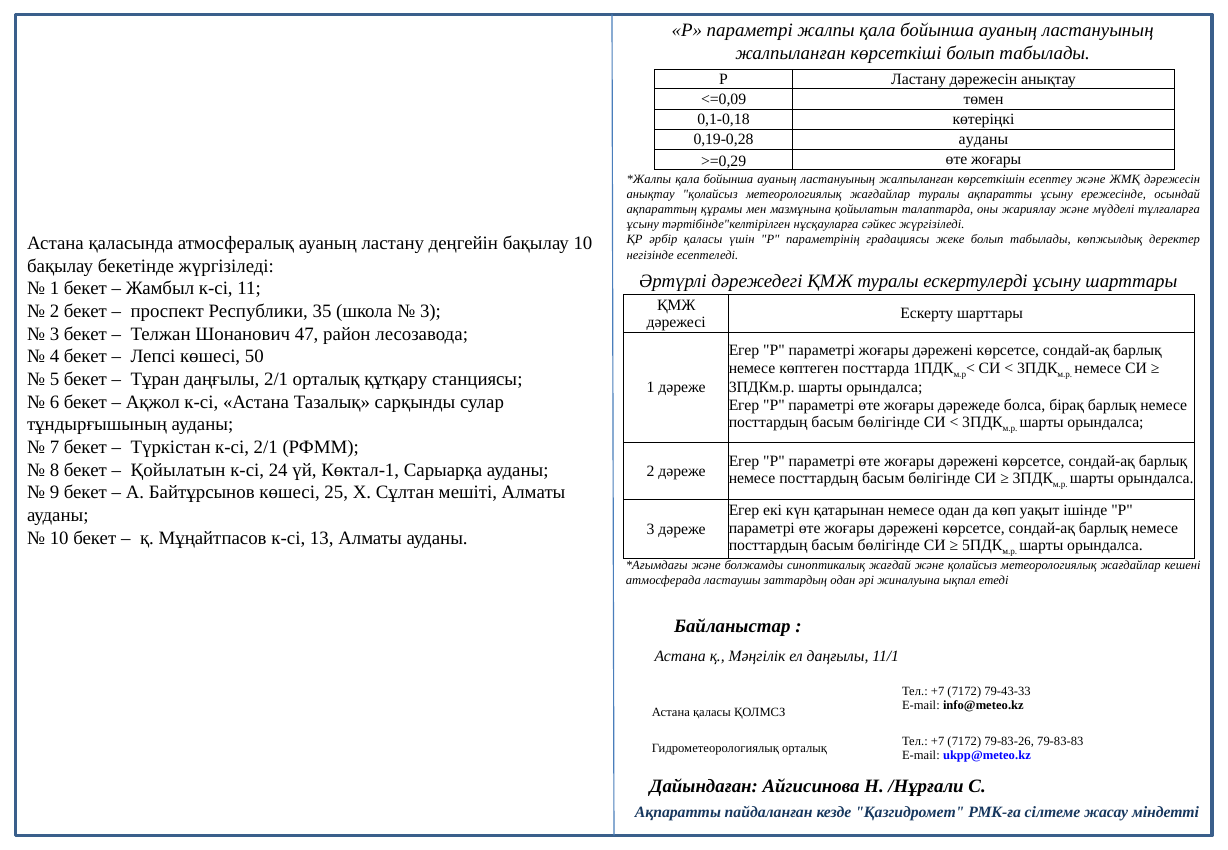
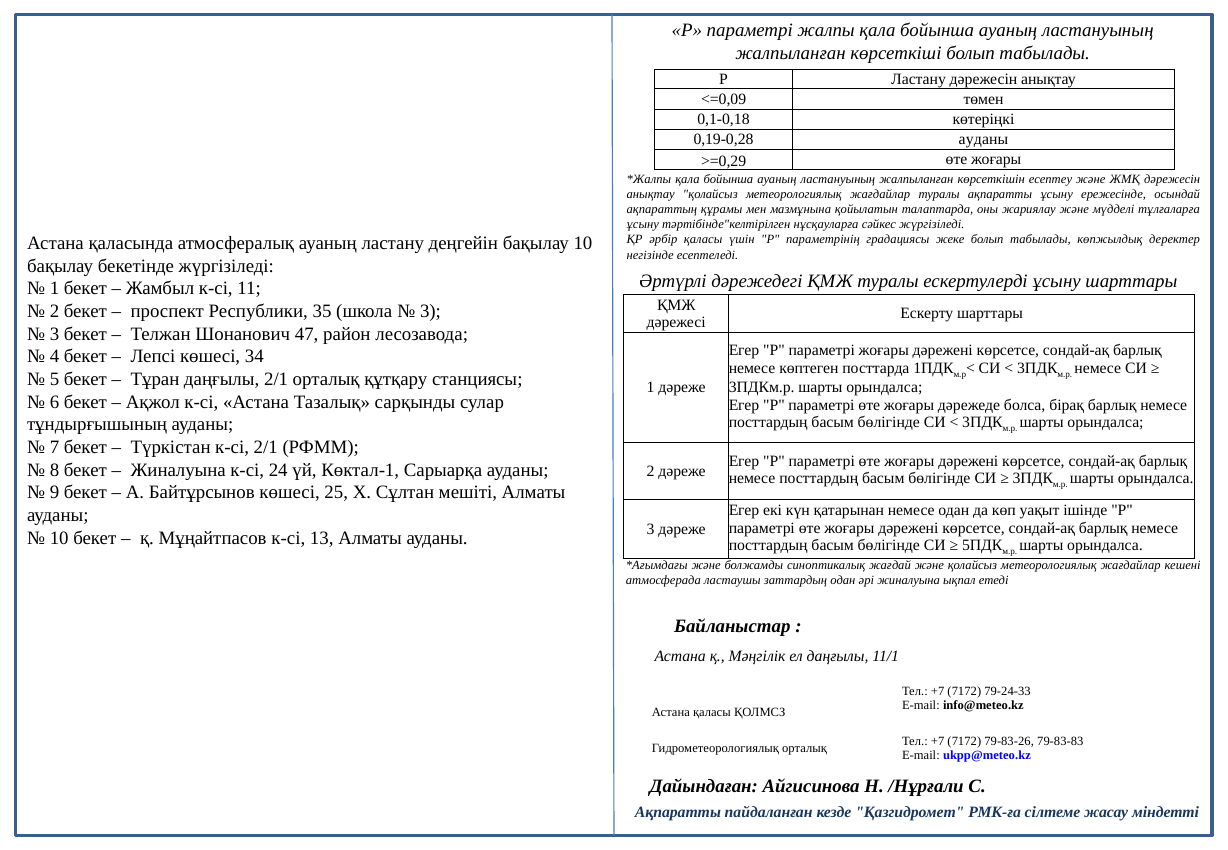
50: 50 -> 34
Қойылатын at (178, 470): Қойылатын -> Жиналуына
79-43-33: 79-43-33 -> 79-24-33
